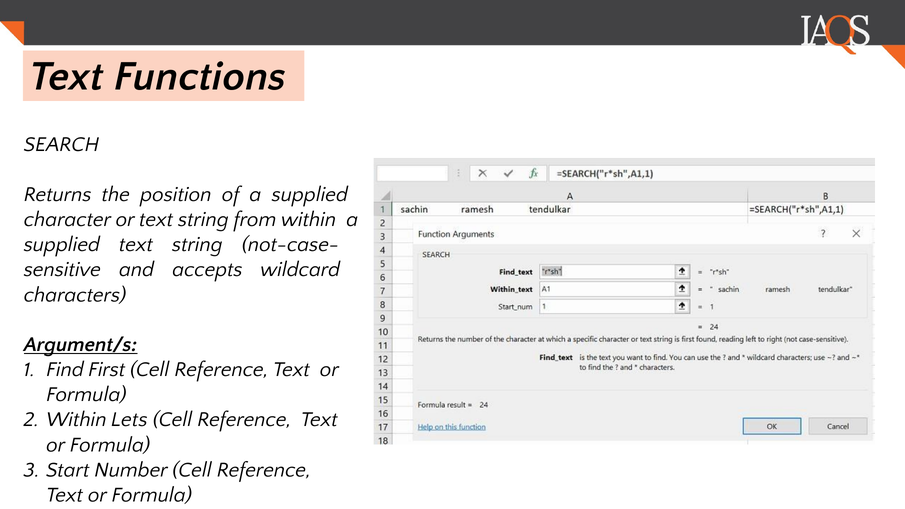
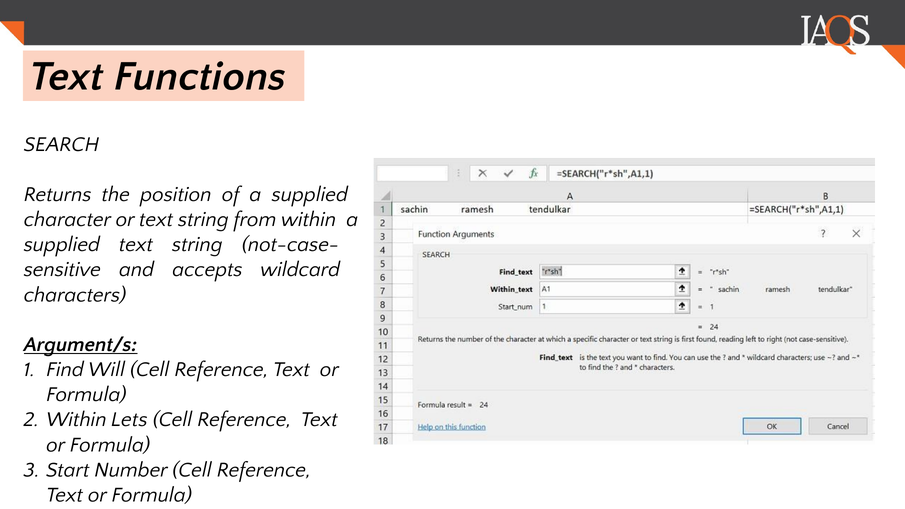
First: First -> Will
